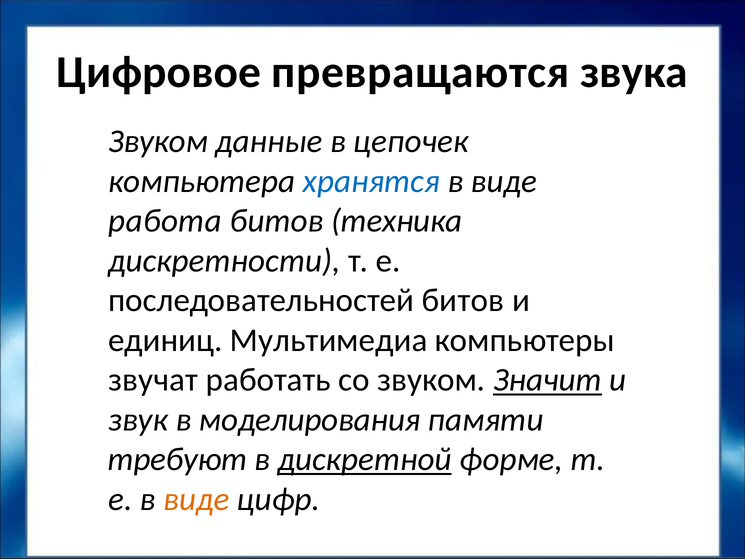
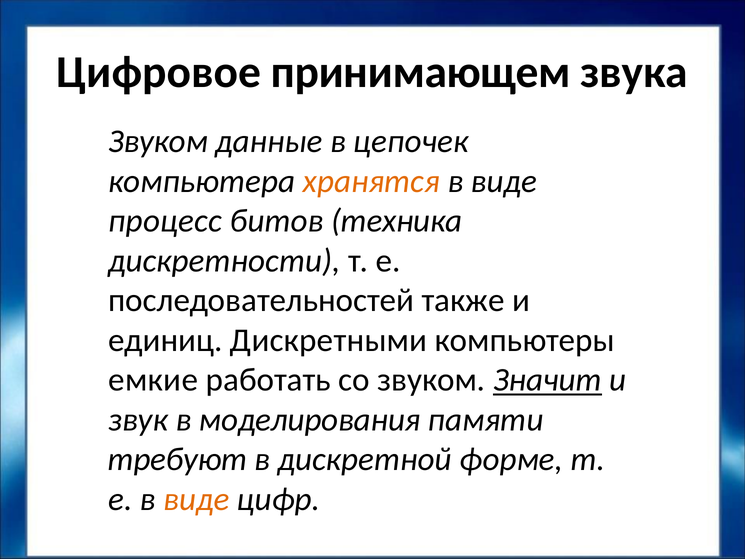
превращаются: превращаются -> принимающем
хранятся colour: blue -> orange
работа: работа -> процесс
последовательностей битов: битов -> также
Мультимедиа: Мультимедиа -> Дискретными
звучат: звучат -> емкие
дискретной underline: present -> none
